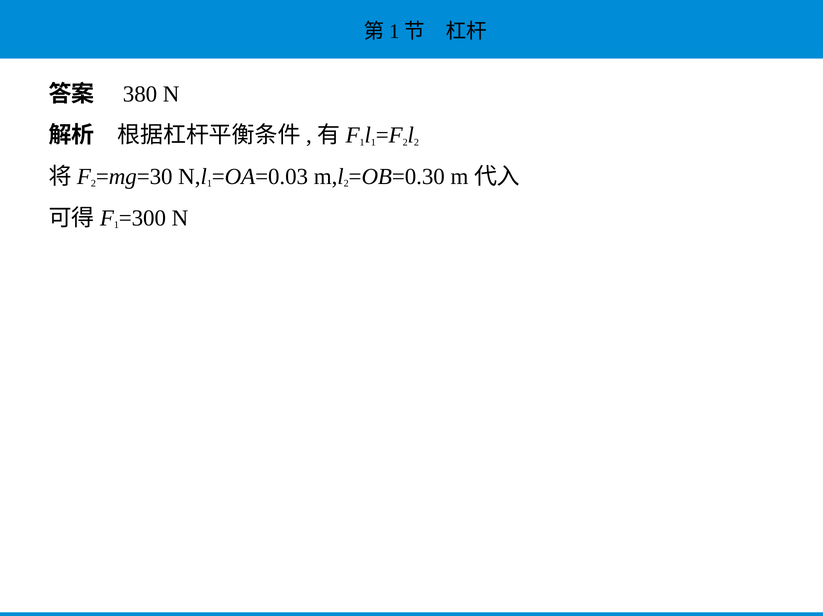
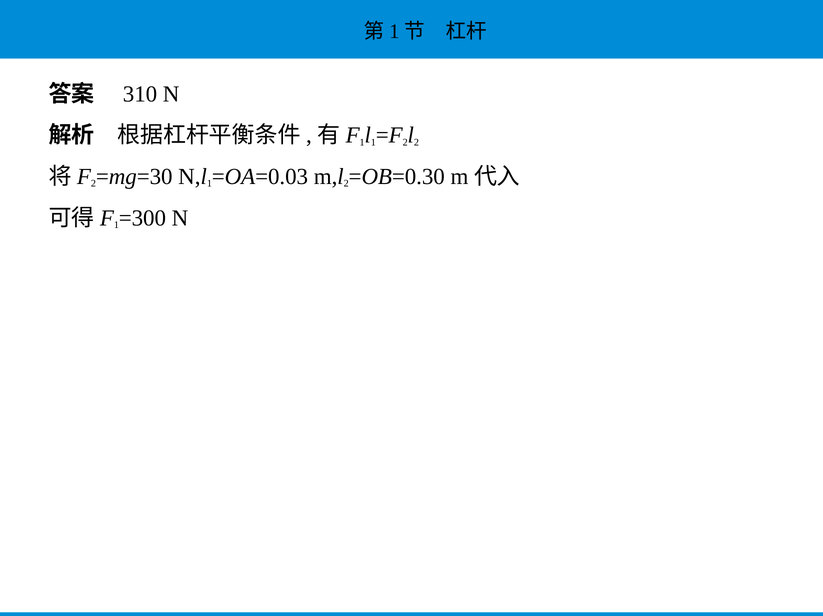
380: 380 -> 310
